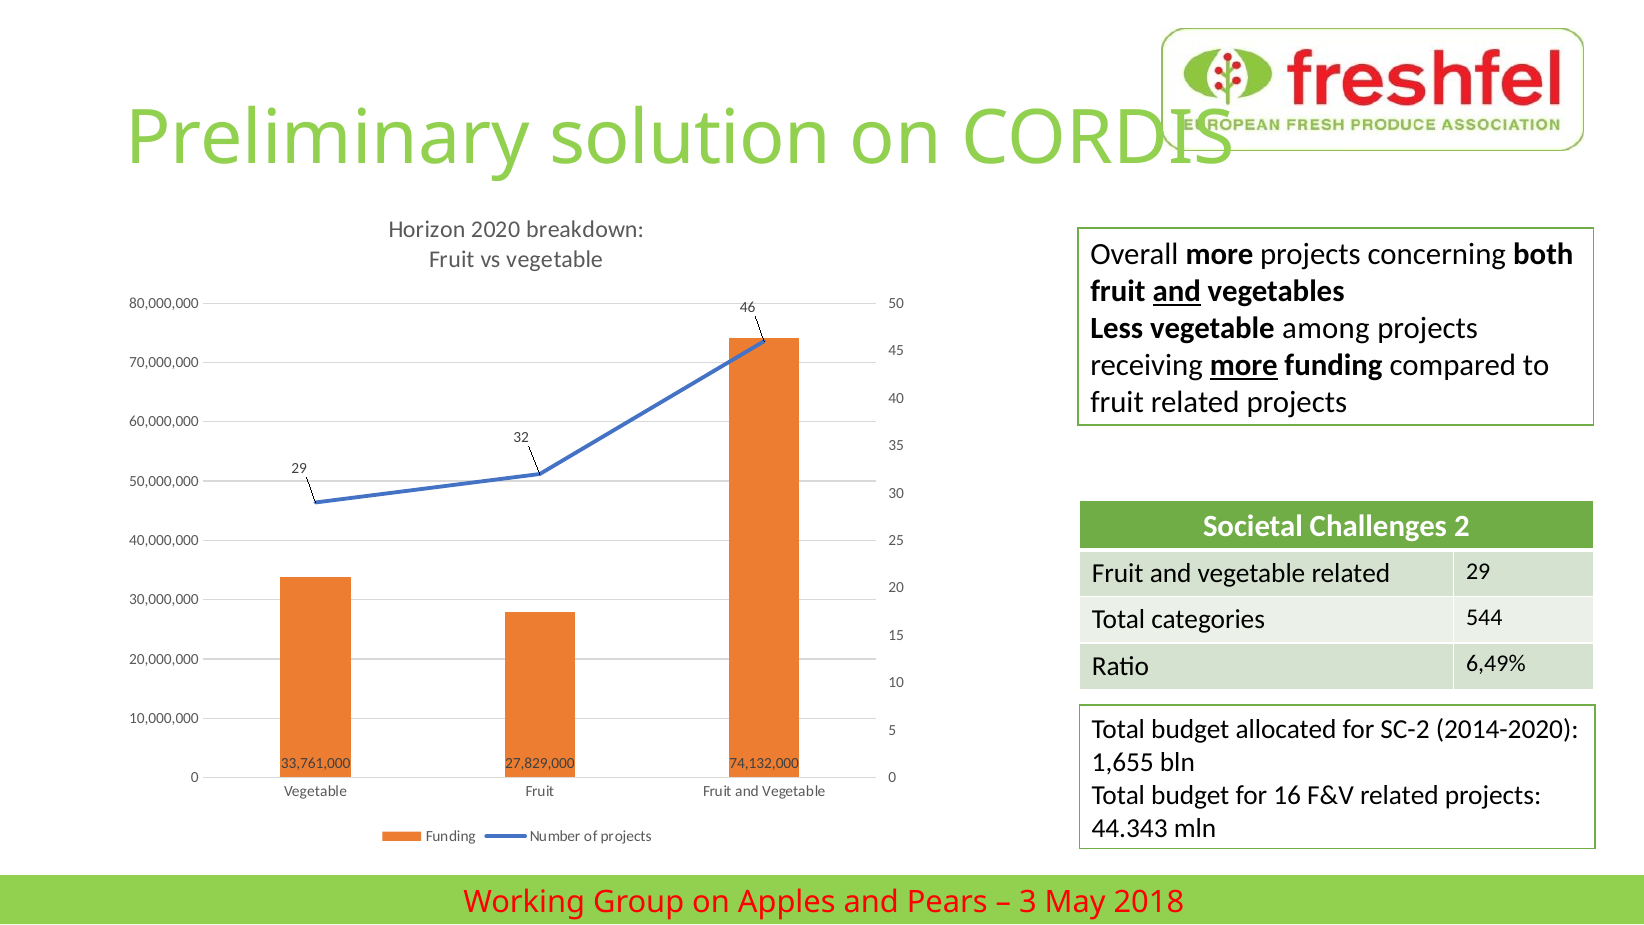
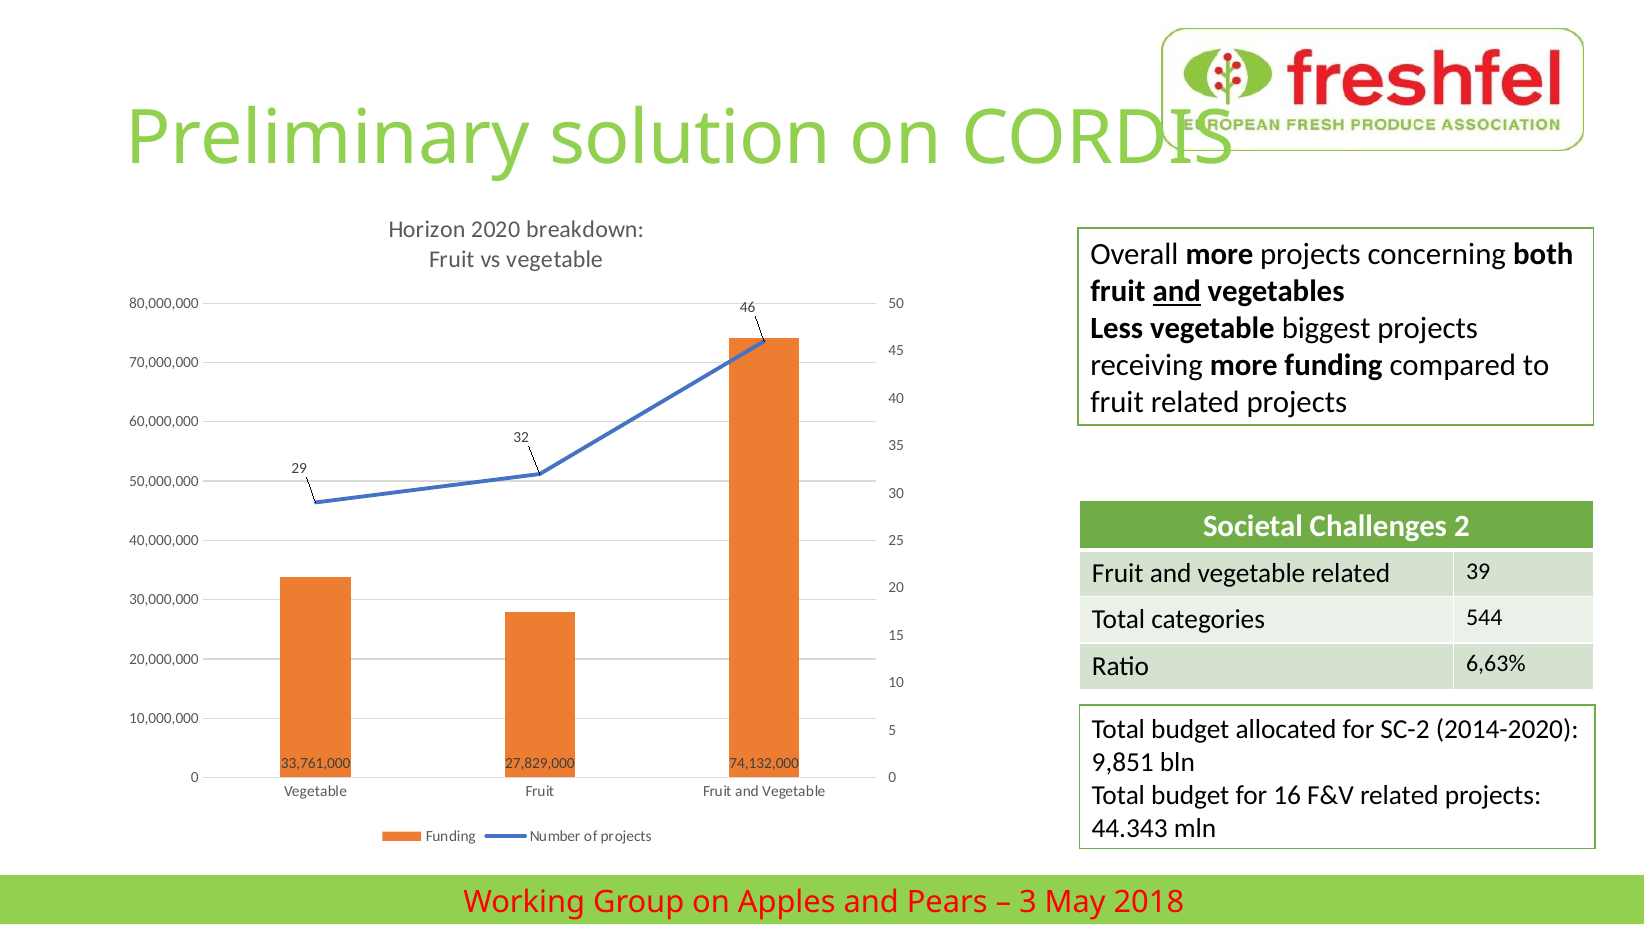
among: among -> biggest
more at (1244, 366) underline: present -> none
related 29: 29 -> 39
6,49%: 6,49% -> 6,63%
1,655: 1,655 -> 9,851
